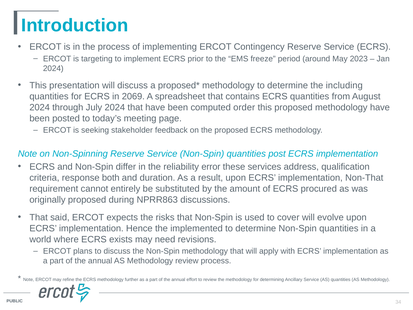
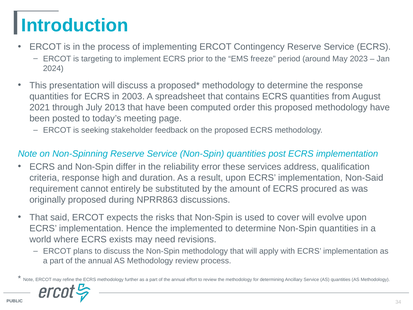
the including: including -> response
2069: 2069 -> 2003
2024 at (40, 107): 2024 -> 2021
July 2024: 2024 -> 2013
both: both -> high
Non-That: Non-That -> Non-Said
